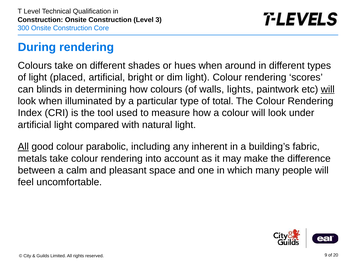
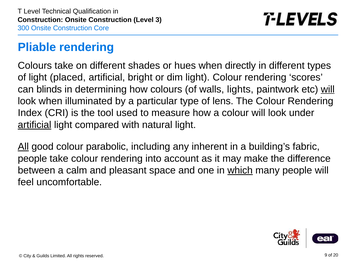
During: During -> Pliable
around: around -> directly
total: total -> lens
artificial at (35, 125) underline: none -> present
metals at (32, 158): metals -> people
which underline: none -> present
